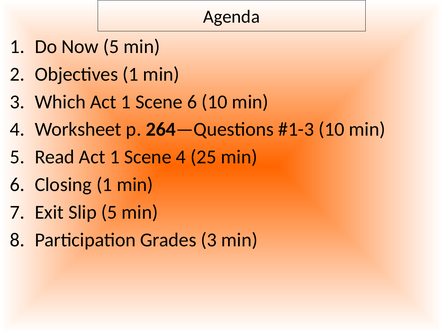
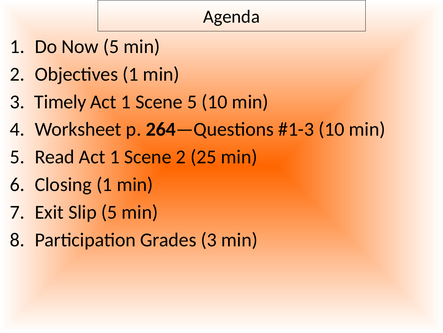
Which: Which -> Timely
Scene 6: 6 -> 5
Scene 4: 4 -> 2
